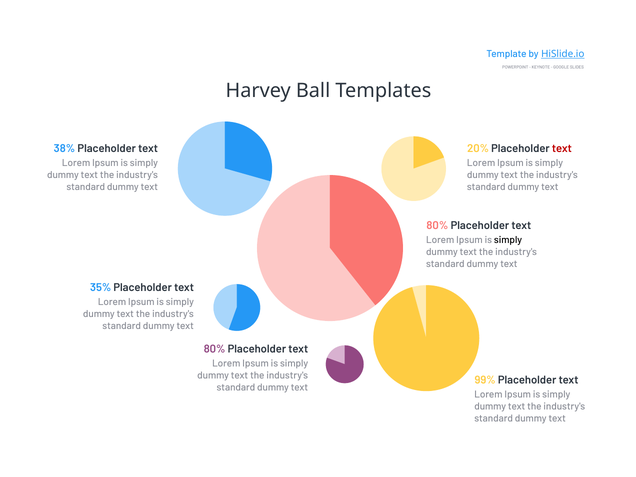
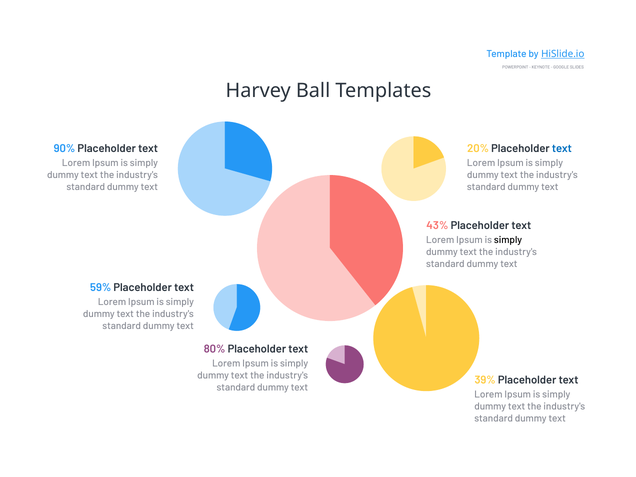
38%: 38% -> 90%
text at (562, 149) colour: red -> blue
80% at (437, 225): 80% -> 43%
35%: 35% -> 59%
99%: 99% -> 39%
